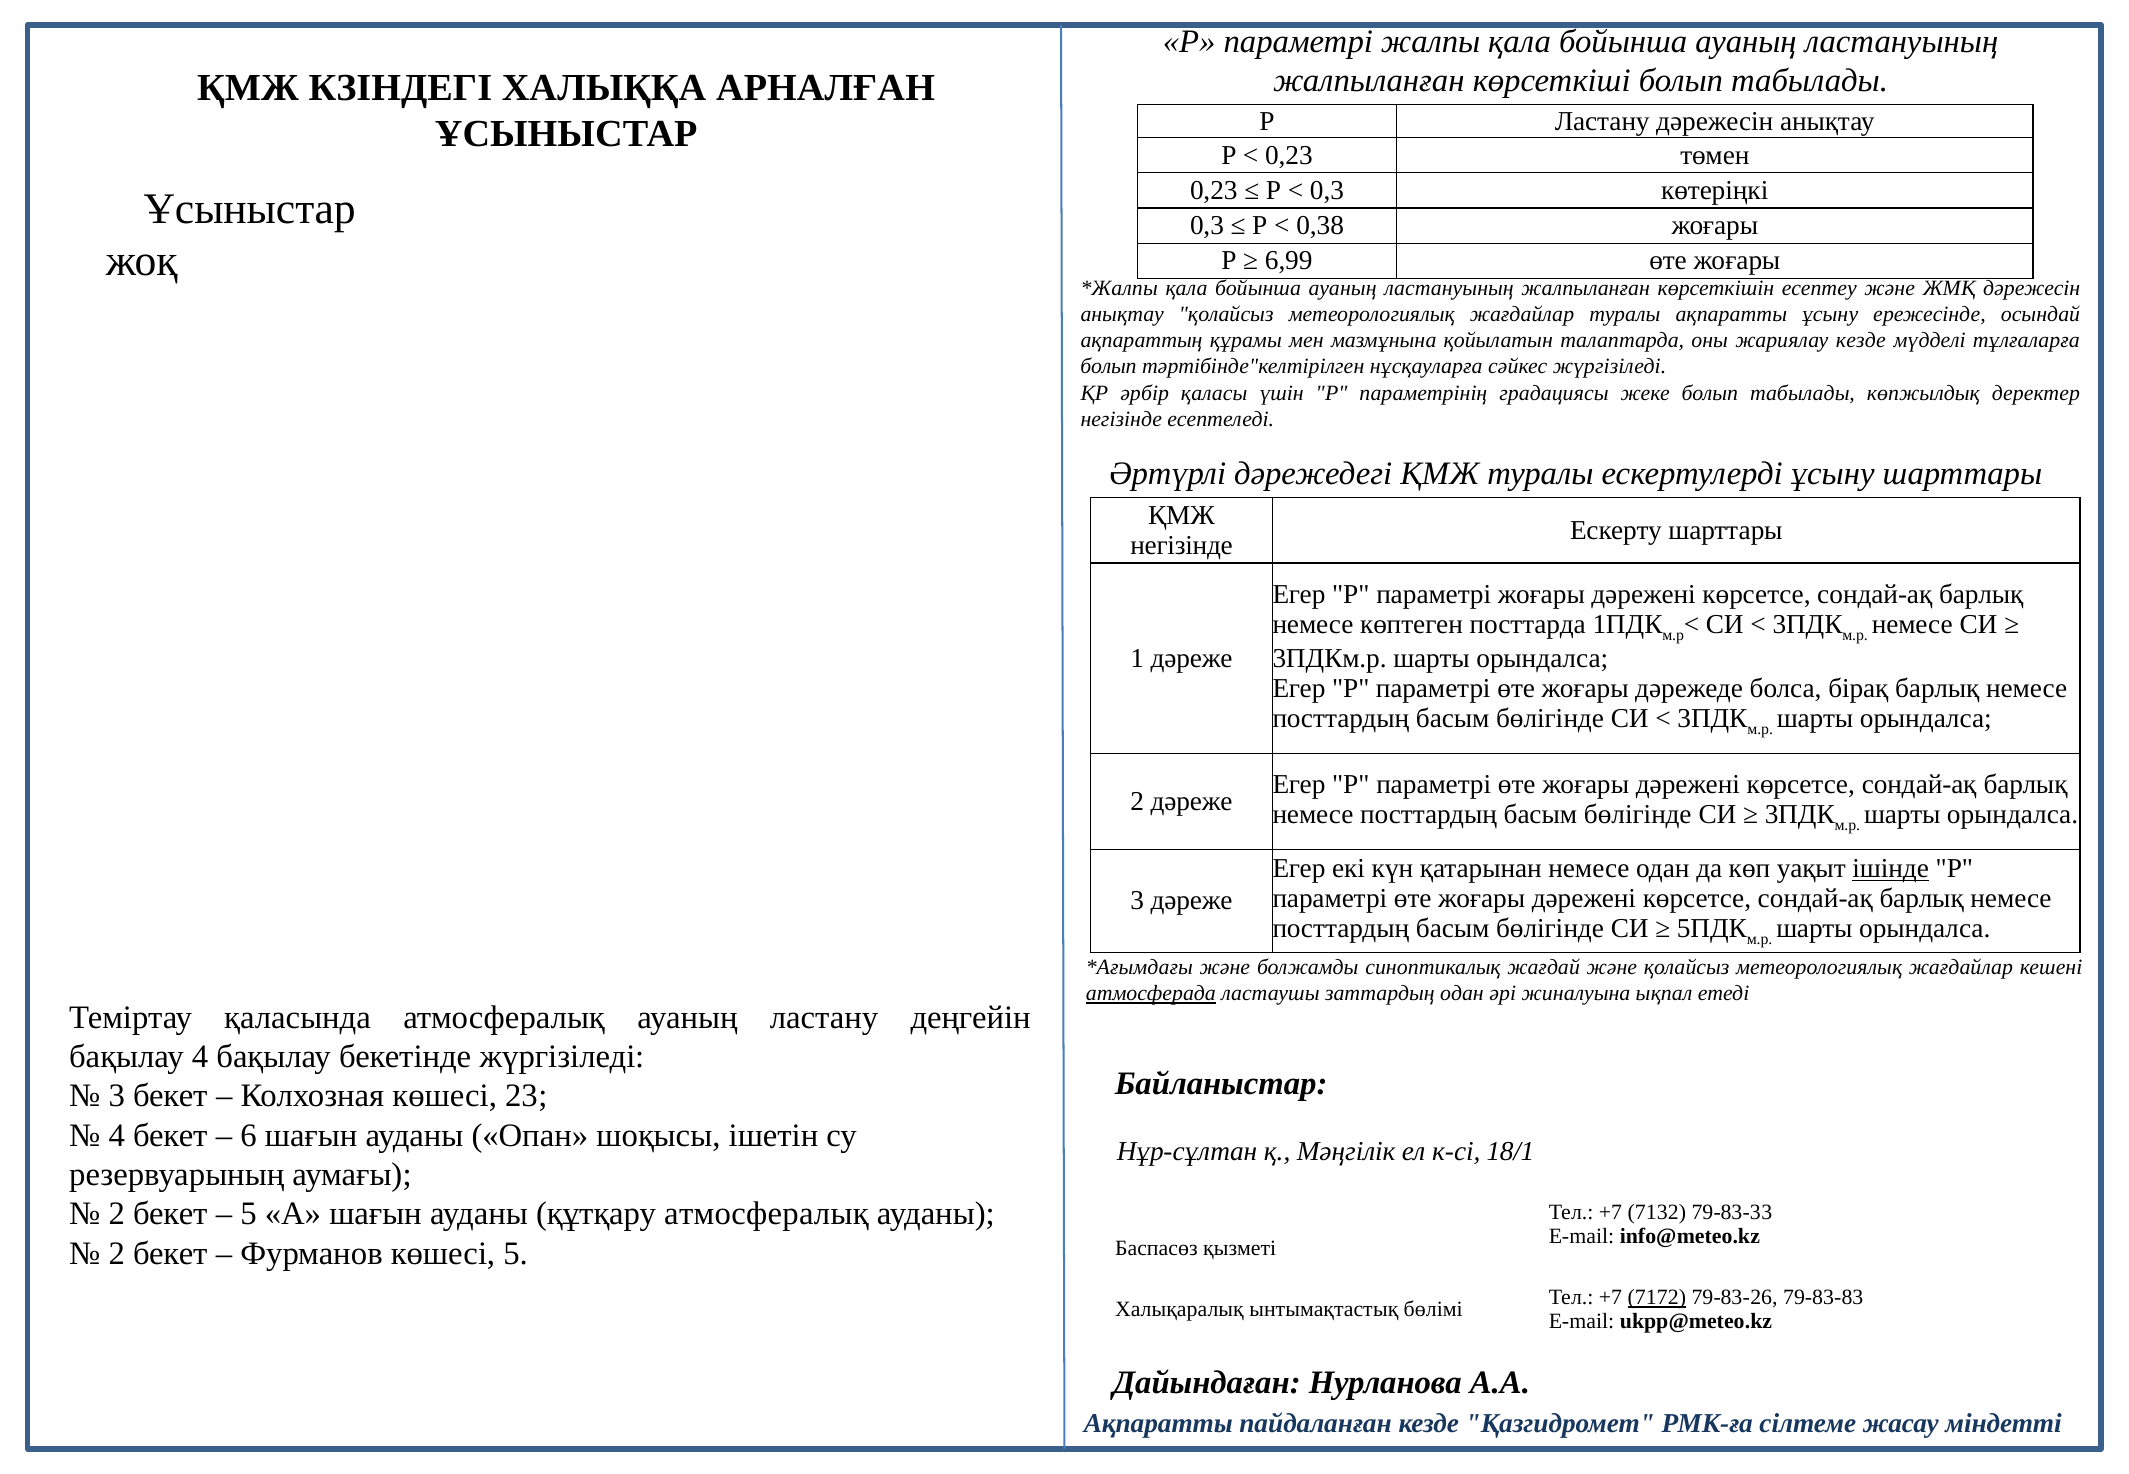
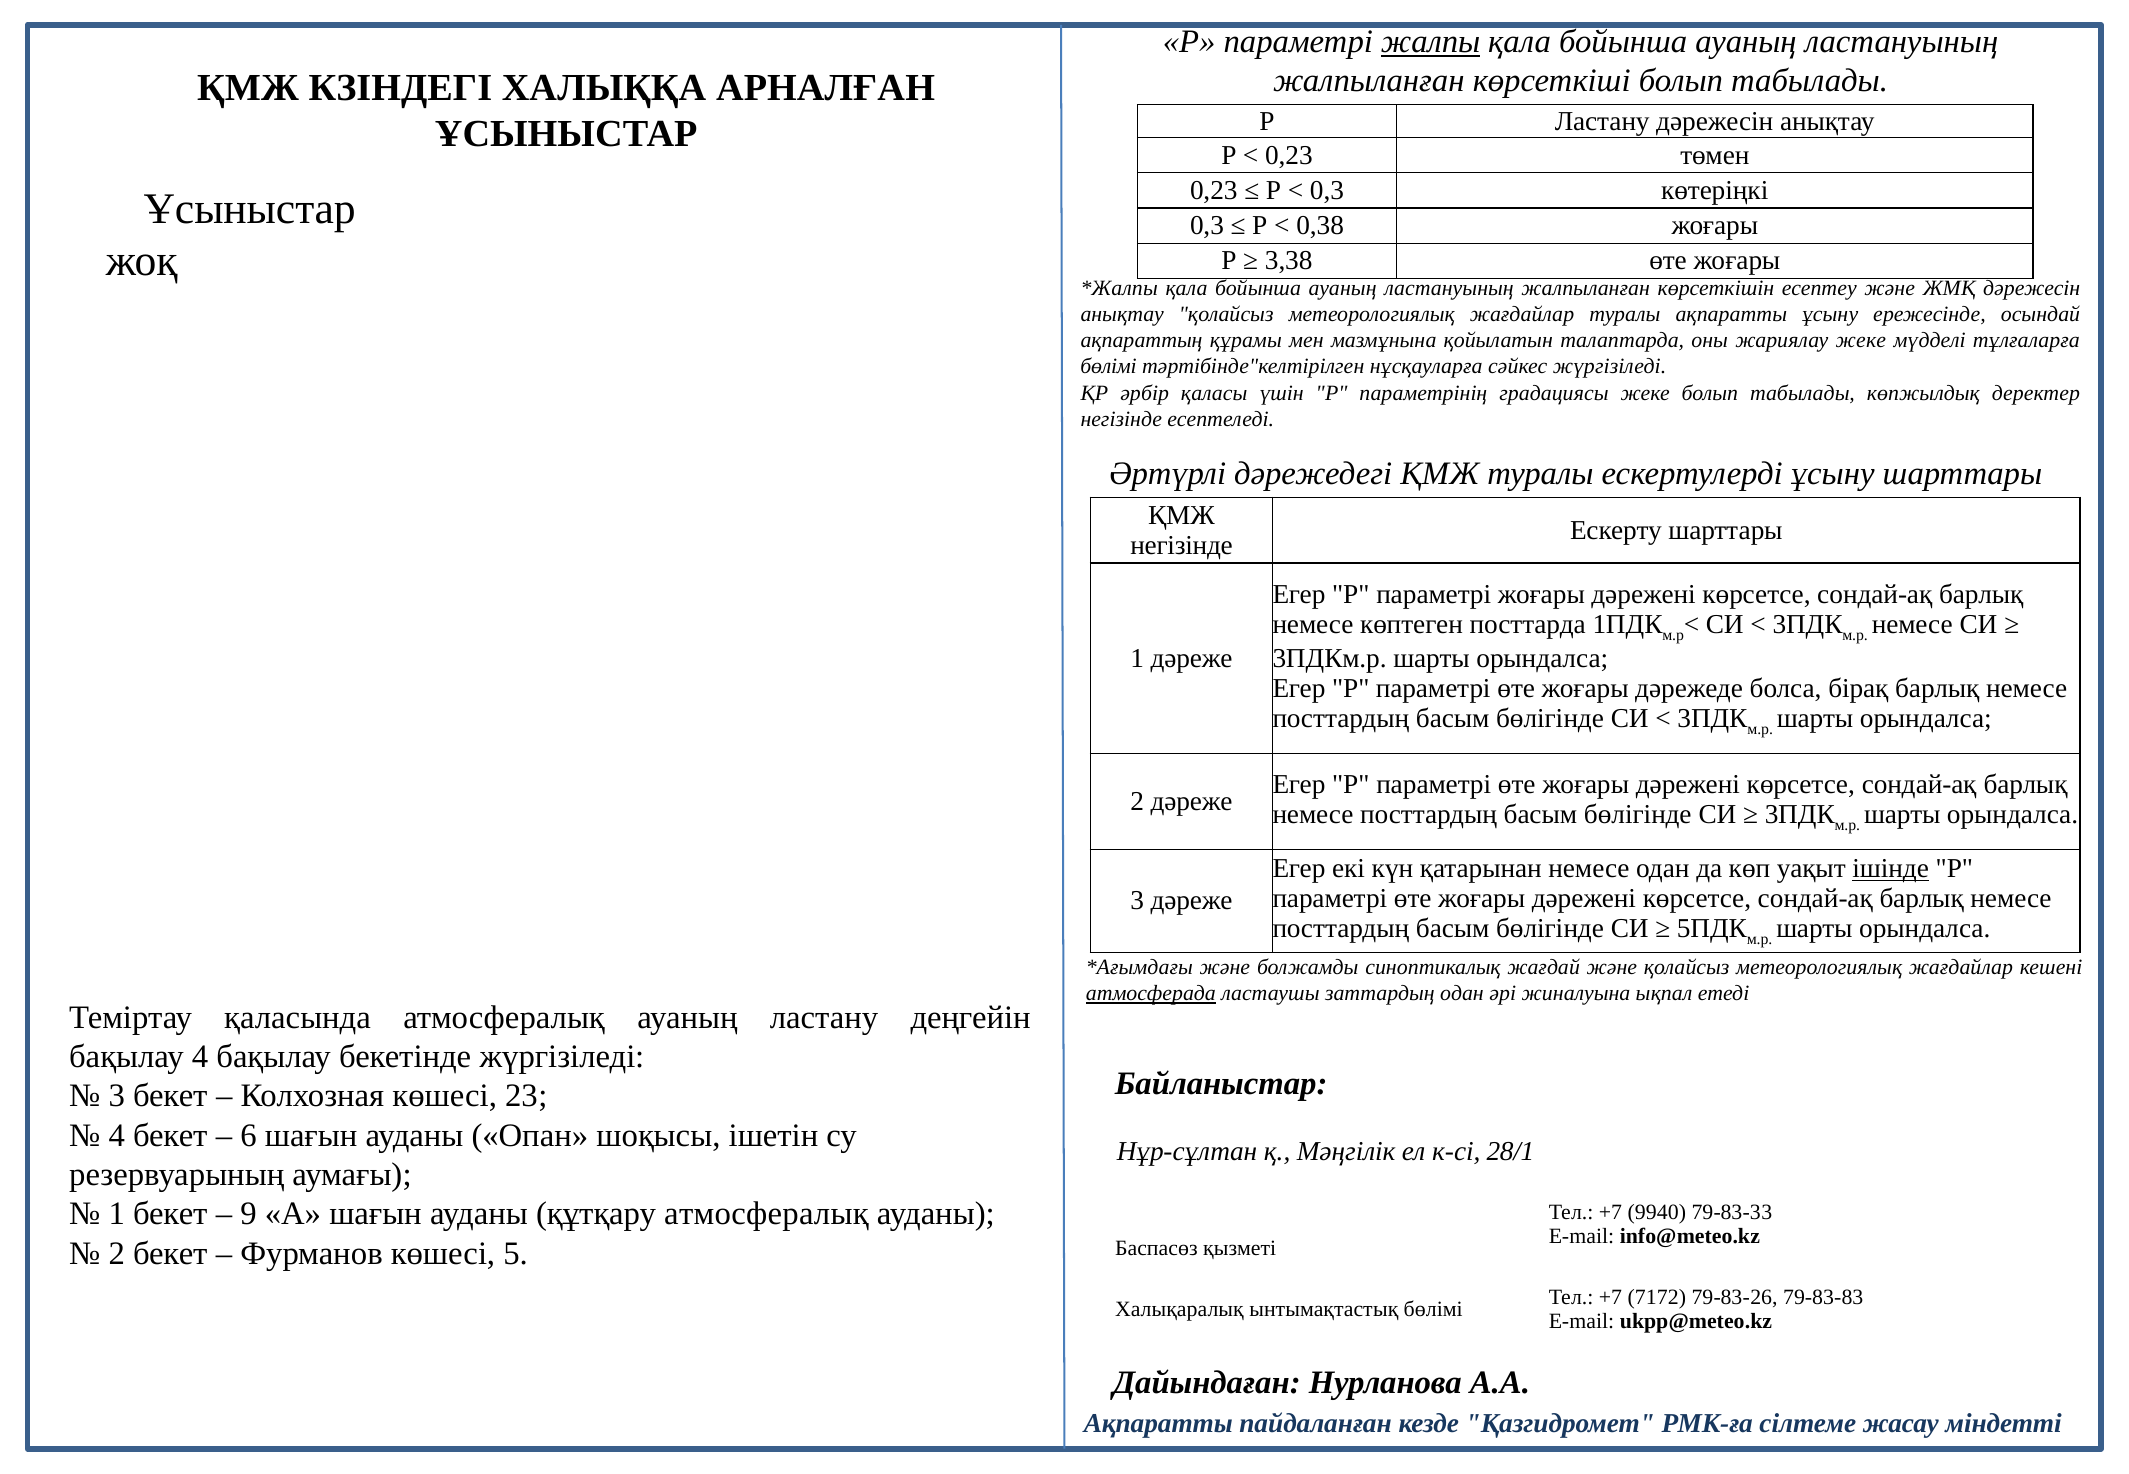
жалпы underline: none -> present
6,99: 6,99 -> 3,38
жариялау кезде: кезде -> жеке
болып at (1109, 367): болып -> бөлімі
18/1: 18/1 -> 28/1
2 at (117, 1214): 2 -> 1
5 at (248, 1214): 5 -> 9
7132: 7132 -> 9940
7172 underline: present -> none
